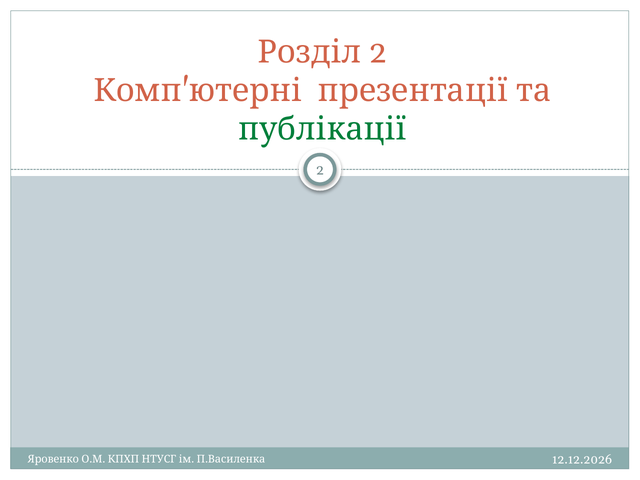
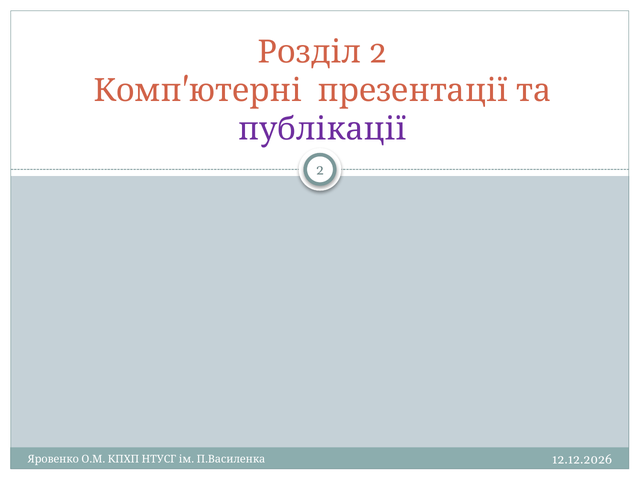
публікації colour: green -> purple
